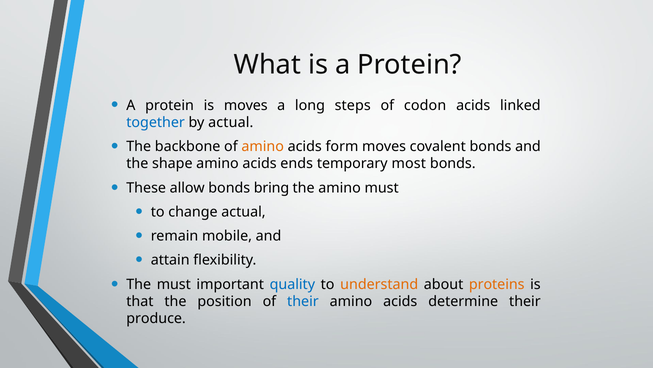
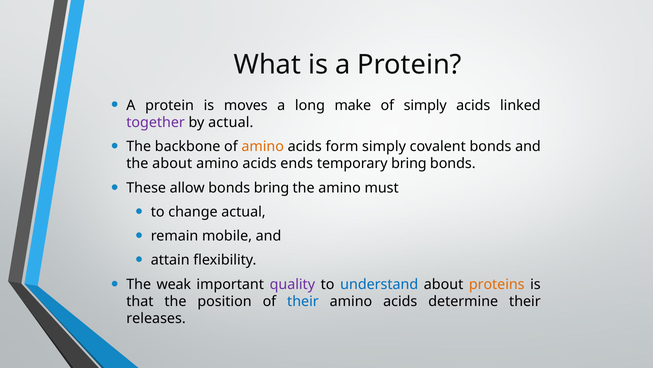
steps: steps -> make
of codon: codon -> simply
together colour: blue -> purple
form moves: moves -> simply
the shape: shape -> about
temporary most: most -> bring
The must: must -> weak
quality colour: blue -> purple
understand colour: orange -> blue
produce: produce -> releases
